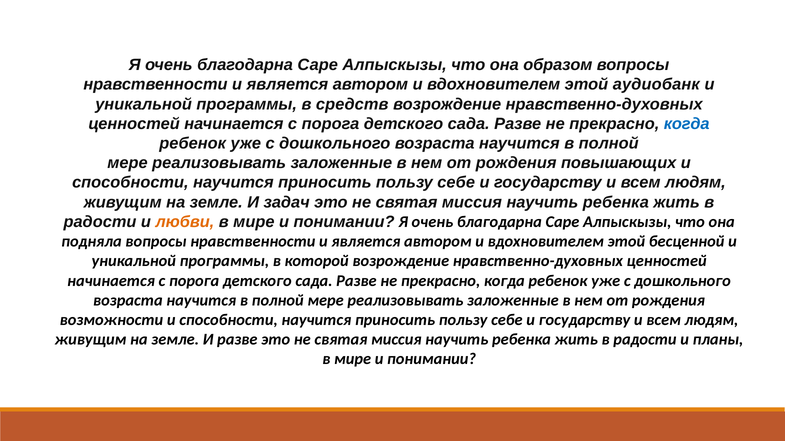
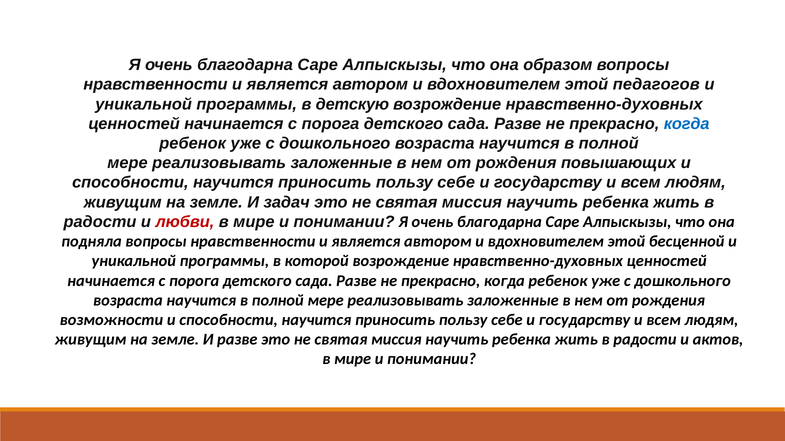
аудиобанк: аудиобанк -> педагогов
средств: средств -> детскую
любви colour: orange -> red
планы: планы -> актов
